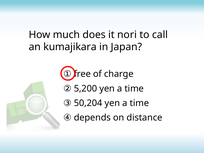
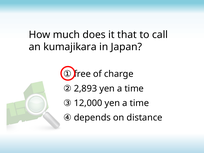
nori: nori -> that
5,200: 5,200 -> 2,893
50,204: 50,204 -> 12,000
